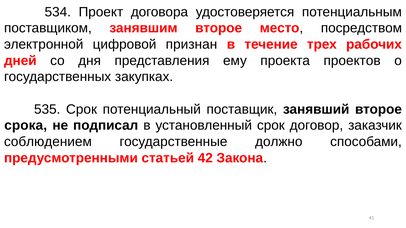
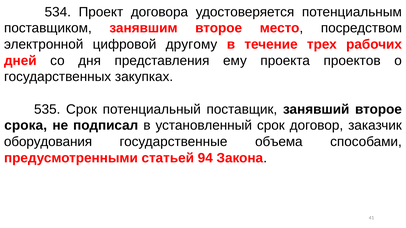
признан: признан -> другому
соблюдением: соблюдением -> оборудования
должно: должно -> объема
42: 42 -> 94
